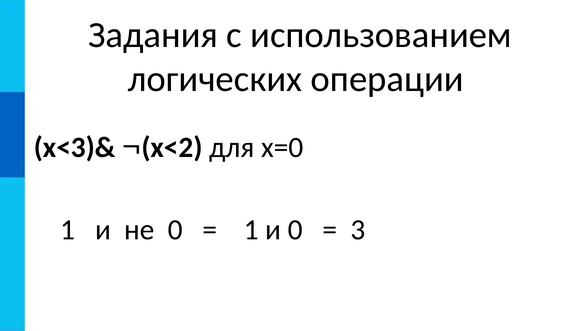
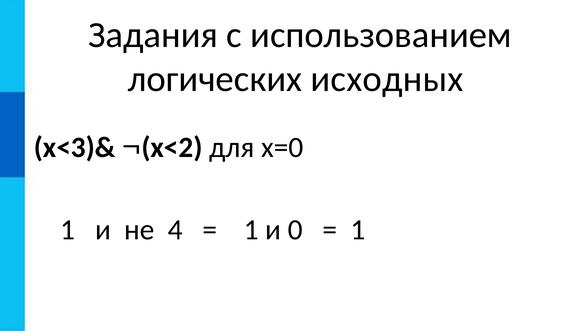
операции: операции -> исходных
не 0: 0 -> 4
3 at (358, 230): 3 -> 1
